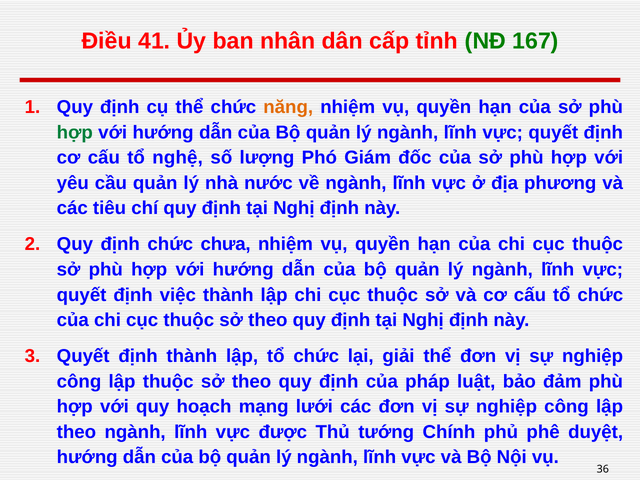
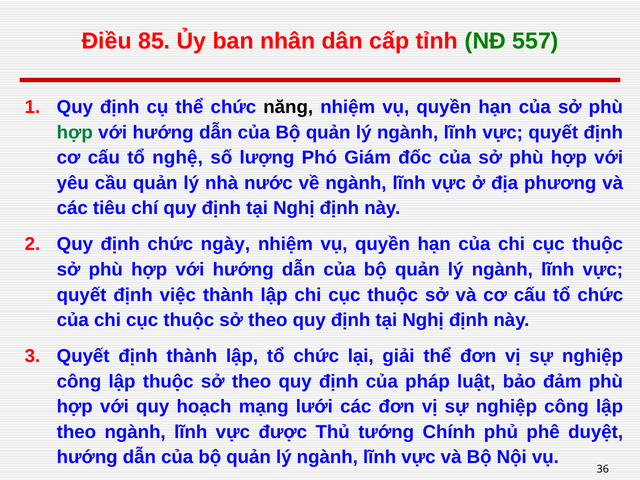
41: 41 -> 85
167: 167 -> 557
năng colour: orange -> black
chưa: chưa -> ngày
